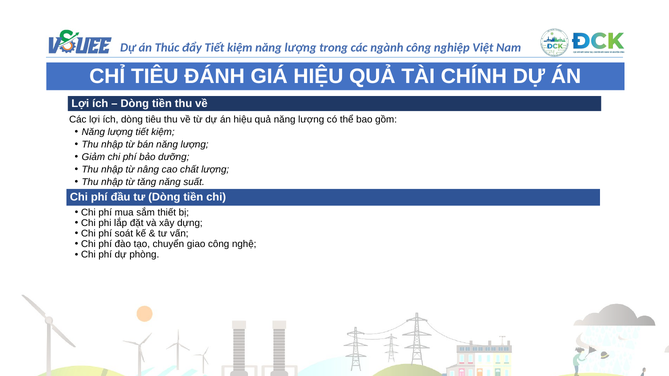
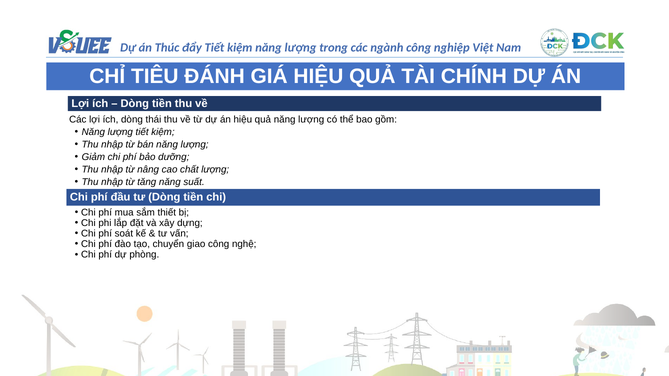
dòng tiêu: tiêu -> thái
